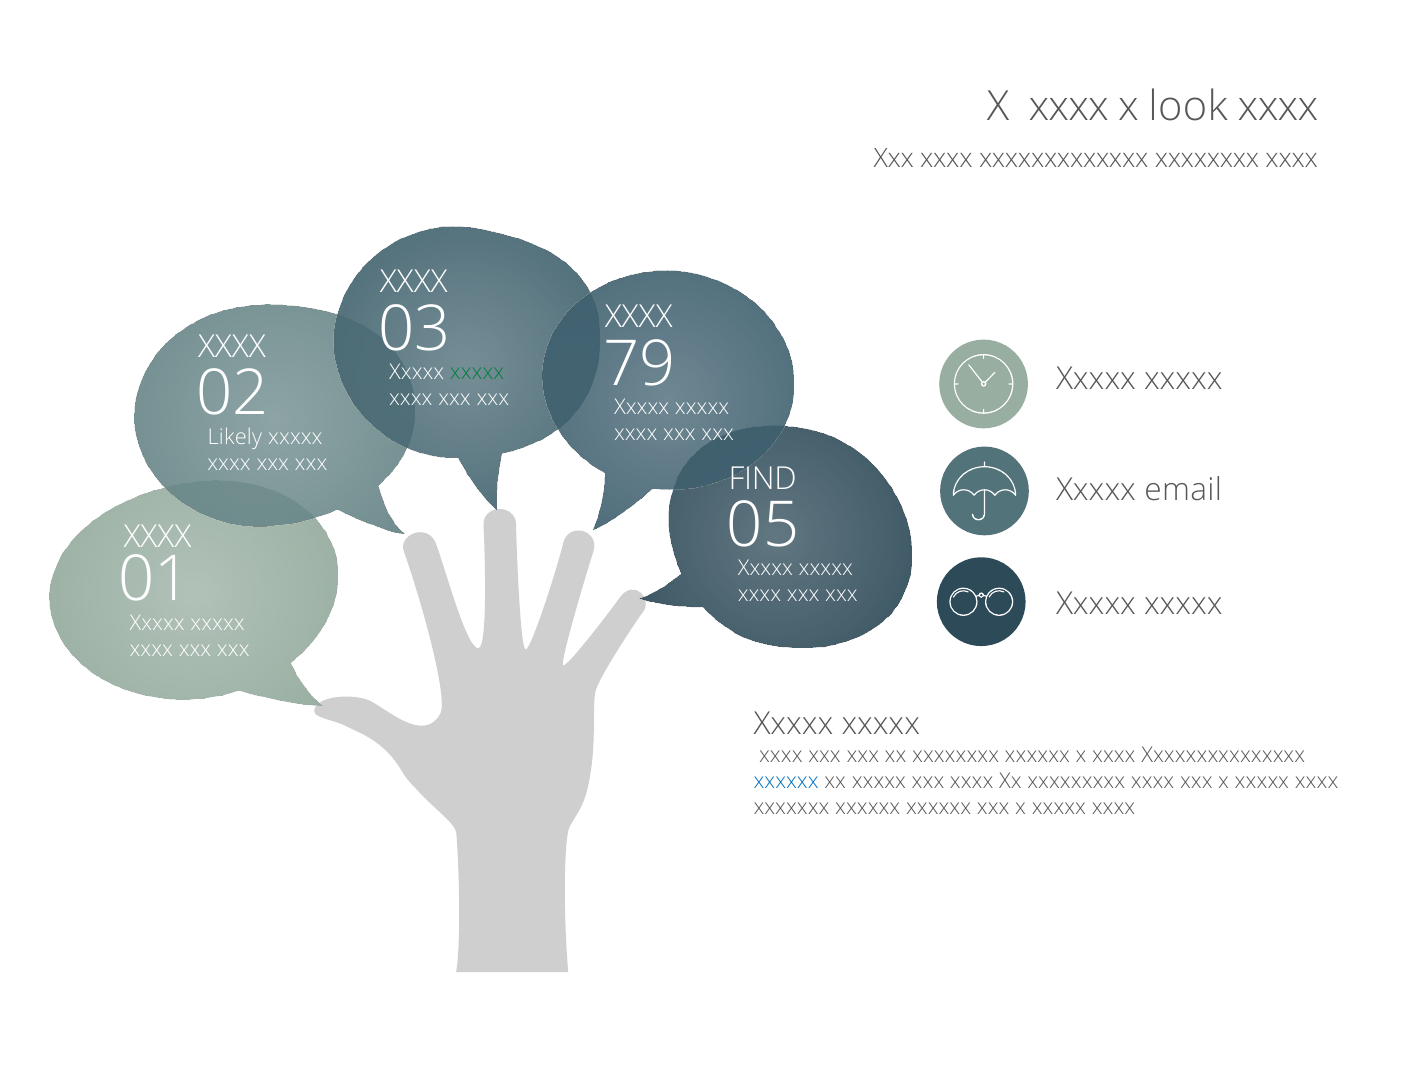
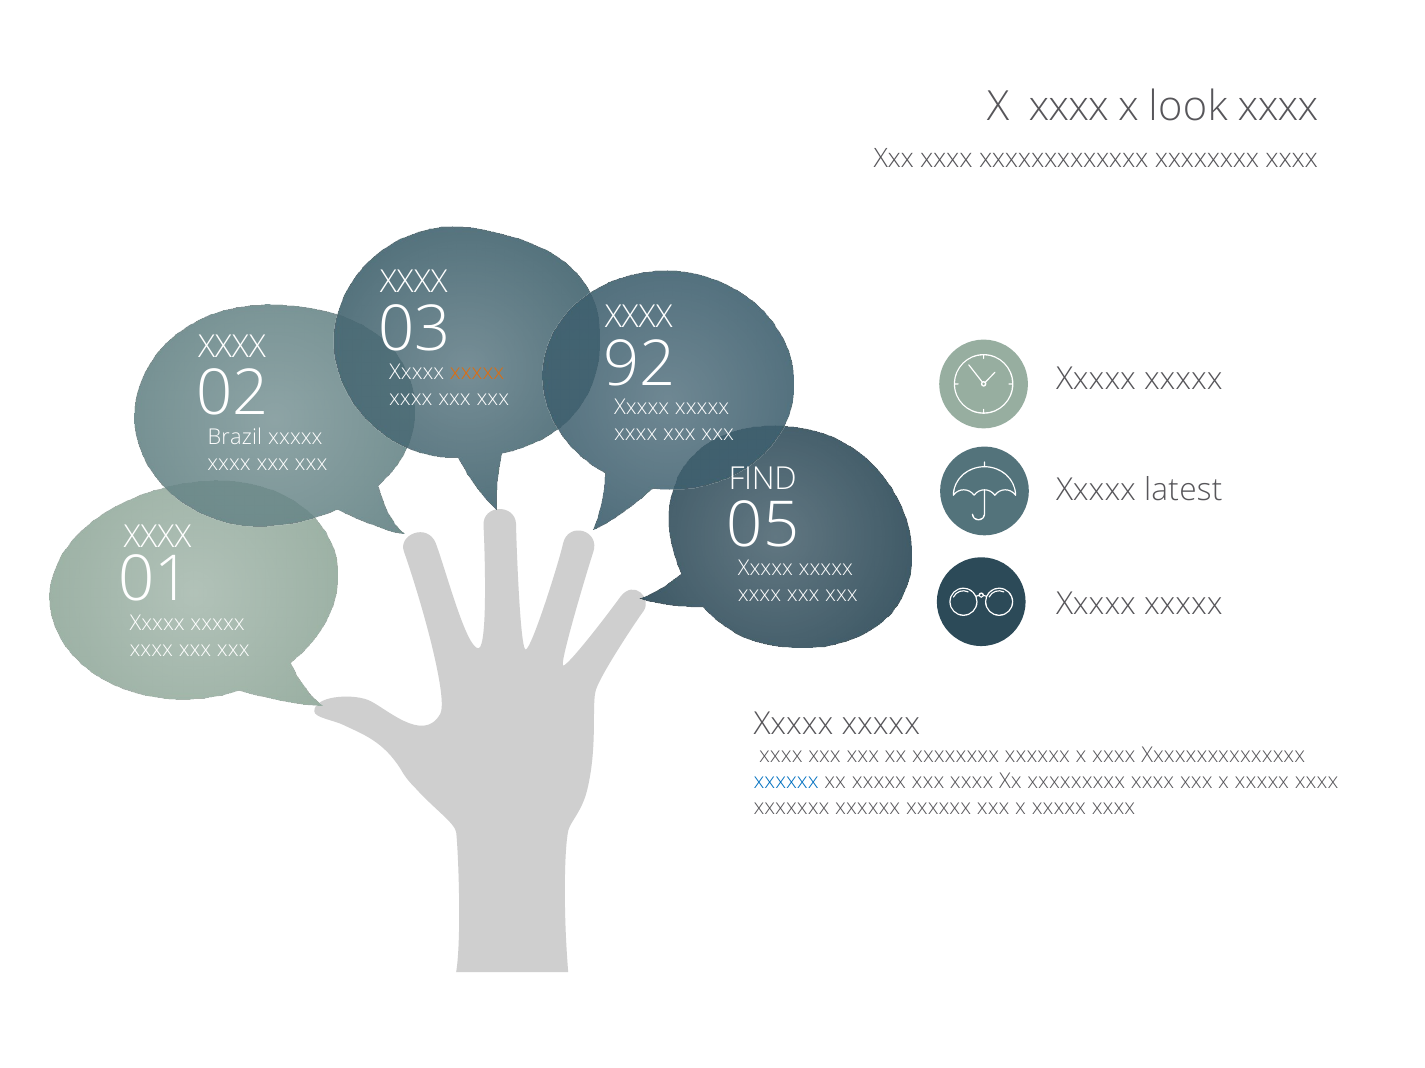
xxxxx at (477, 372) colour: green -> orange
79: 79 -> 92
Likely: Likely -> Brazil
email: email -> latest
